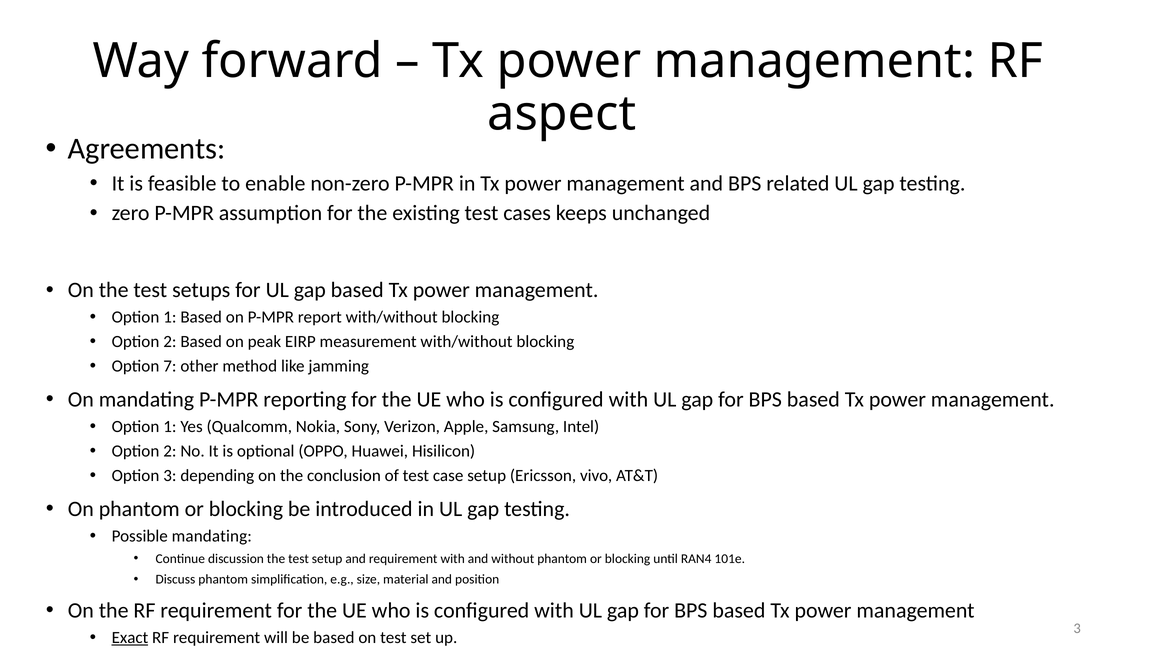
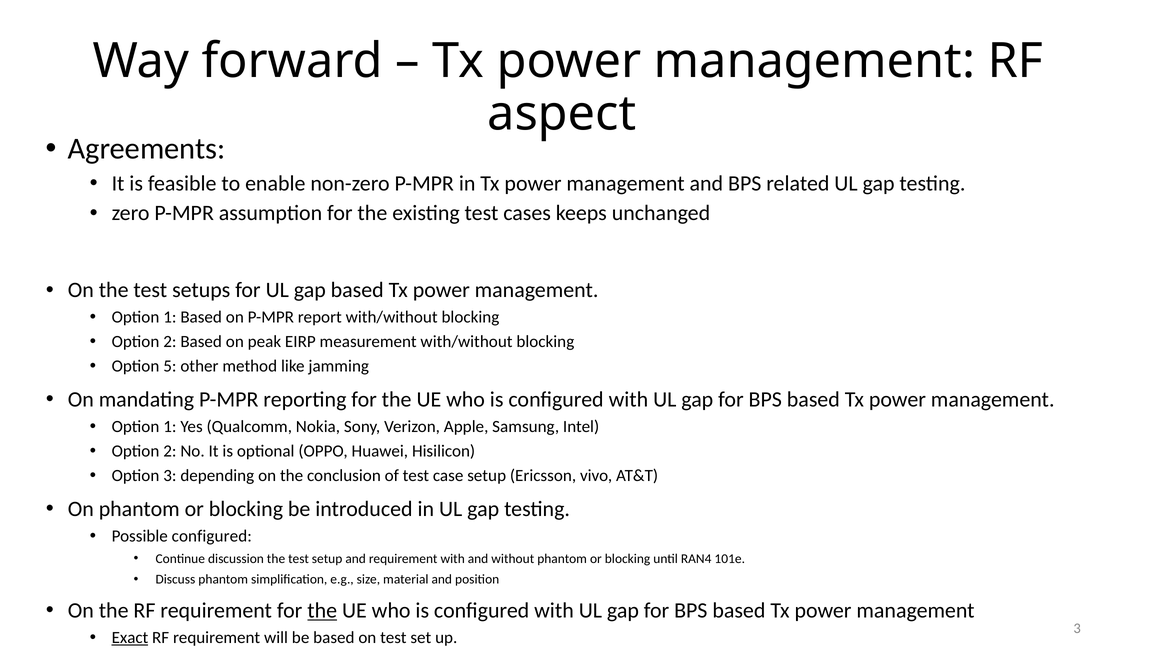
7: 7 -> 5
Possible mandating: mandating -> configured
the at (322, 611) underline: none -> present
